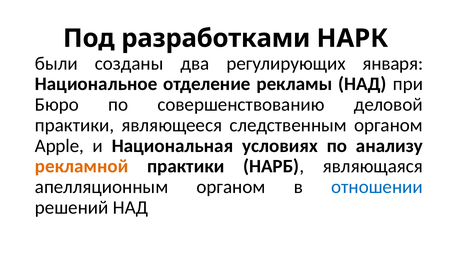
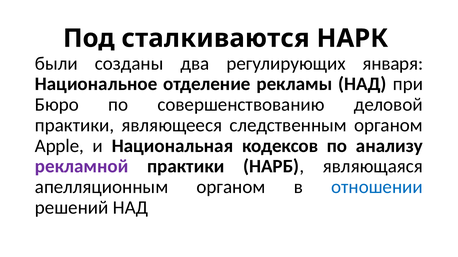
разработками: разработками -> сталкиваются
условиях: условиях -> кодексов
рекламной colour: orange -> purple
